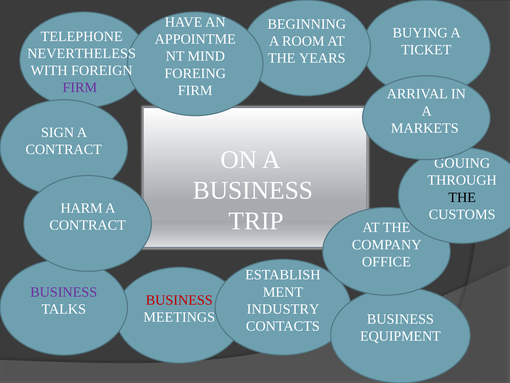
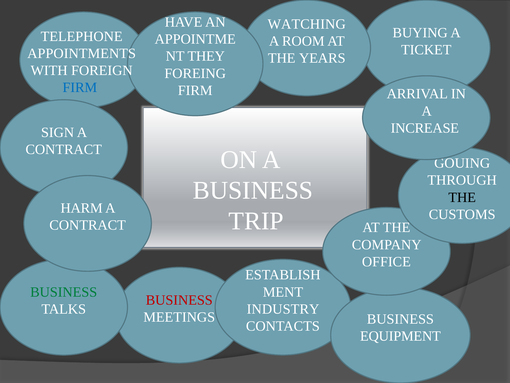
BEGINNING: BEGINNING -> WATCHING
NEVERTHELESS: NEVERTHELESS -> APPOINTMENTS
MIND: MIND -> THEY
FIRM at (80, 87) colour: purple -> blue
MARKETS: MARKETS -> INCREASE
BUSINESS at (64, 292) colour: purple -> green
